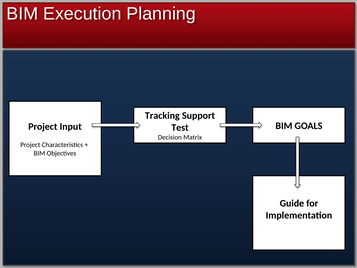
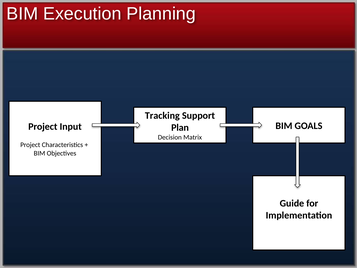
Test: Test -> Plan
